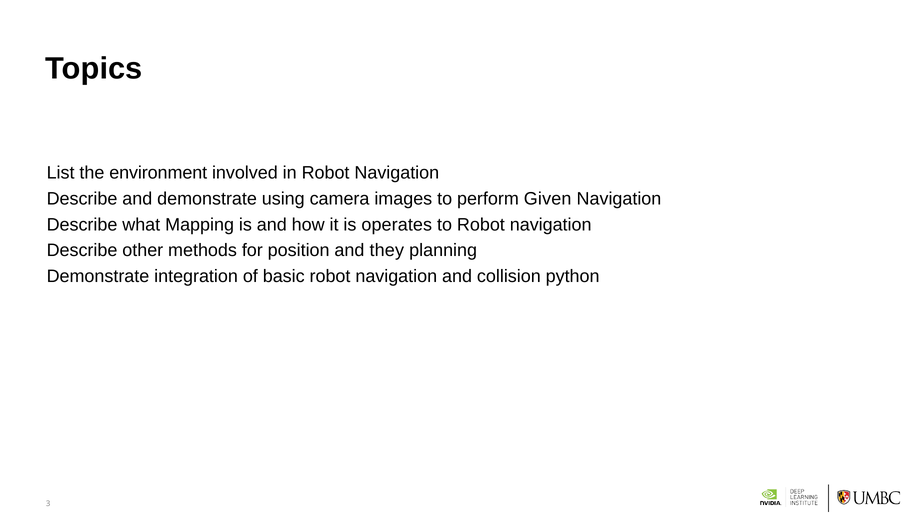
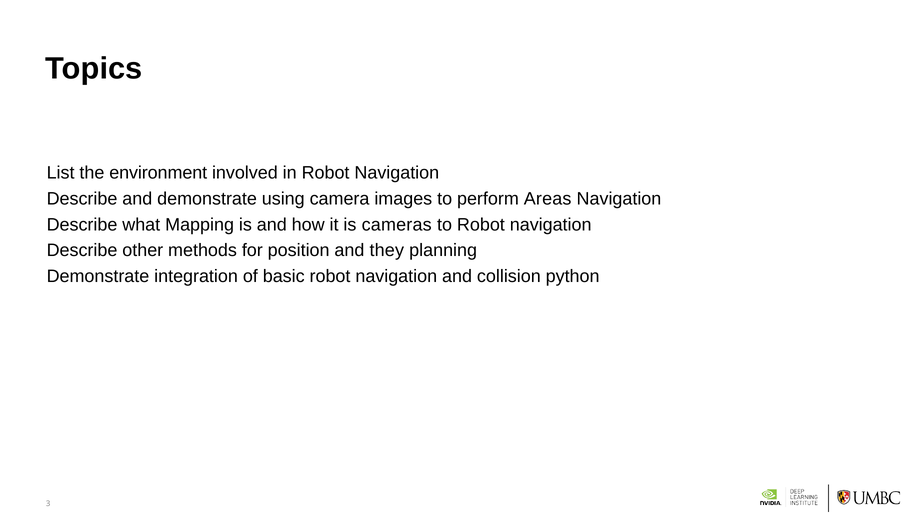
Given: Given -> Areas
operates: operates -> cameras
